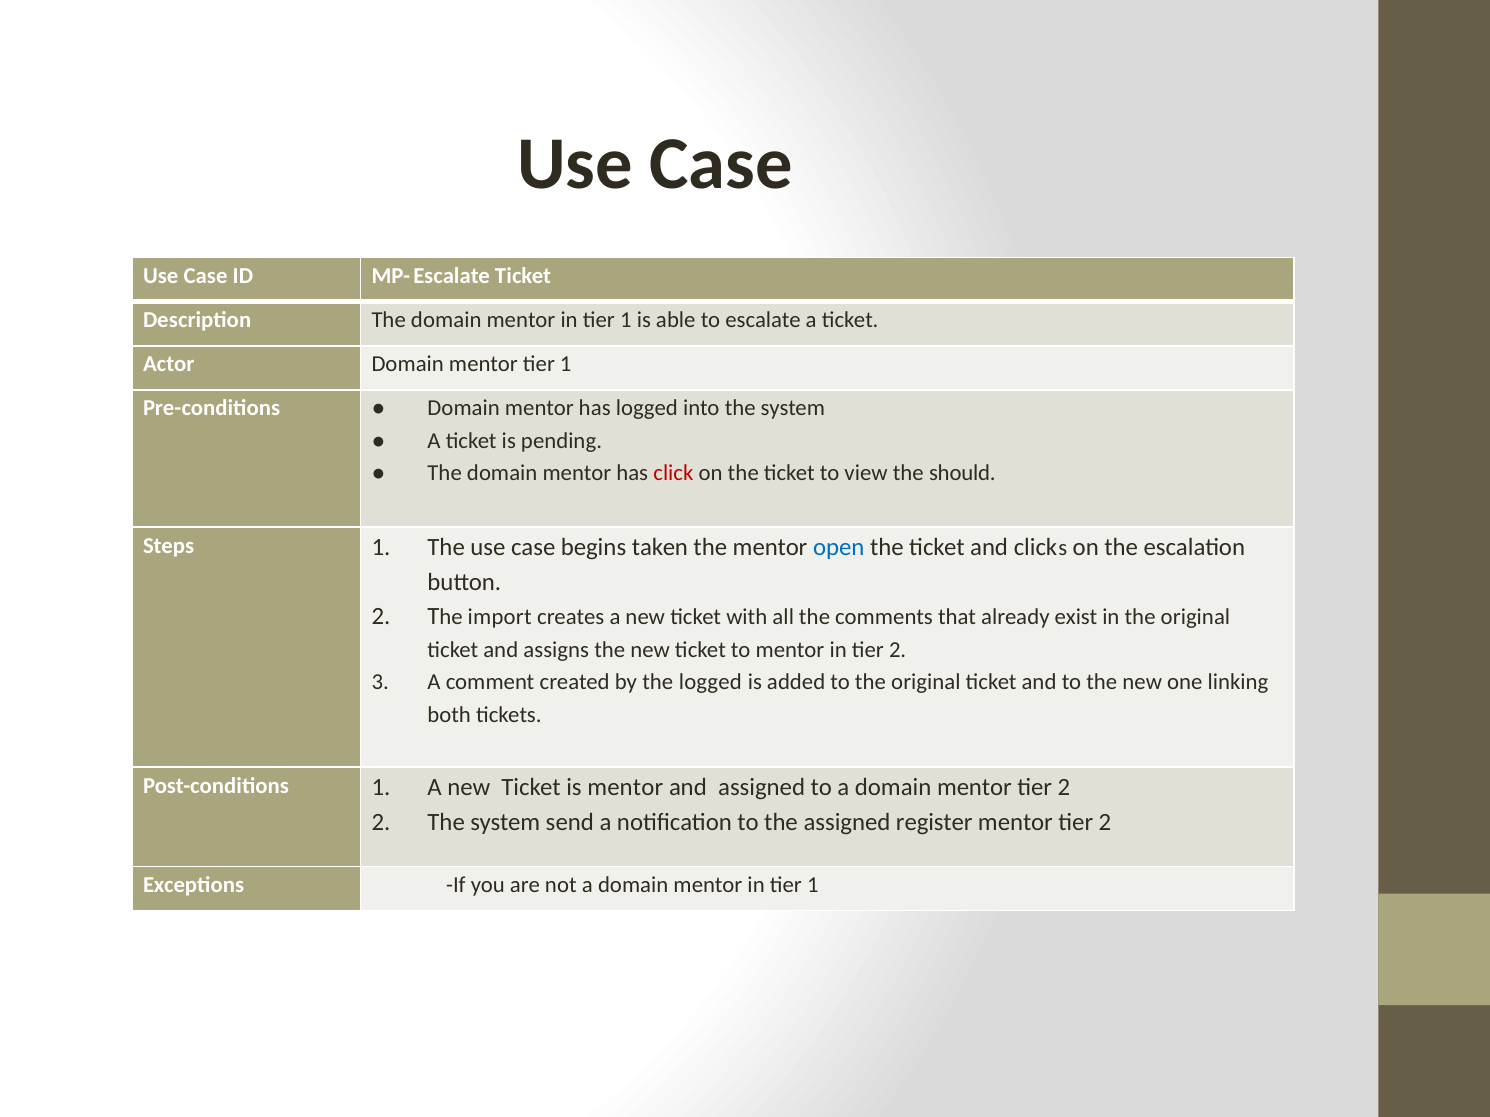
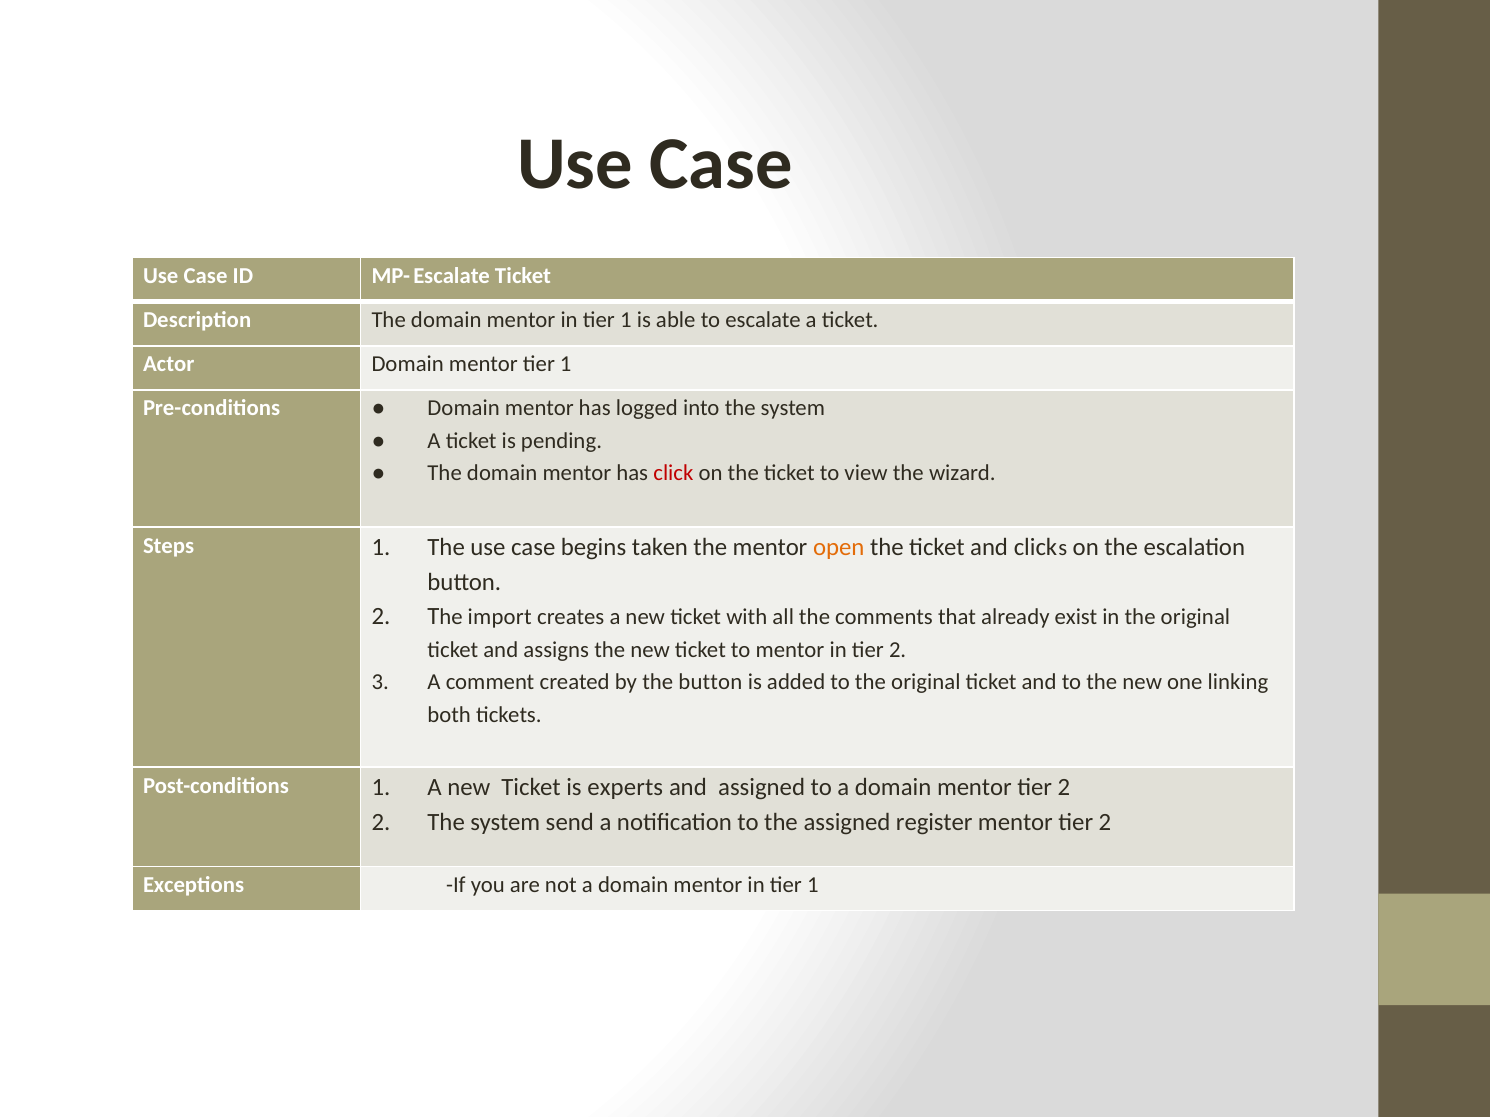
should: should -> wizard
open colour: blue -> orange
the logged: logged -> button
is mentor: mentor -> experts
